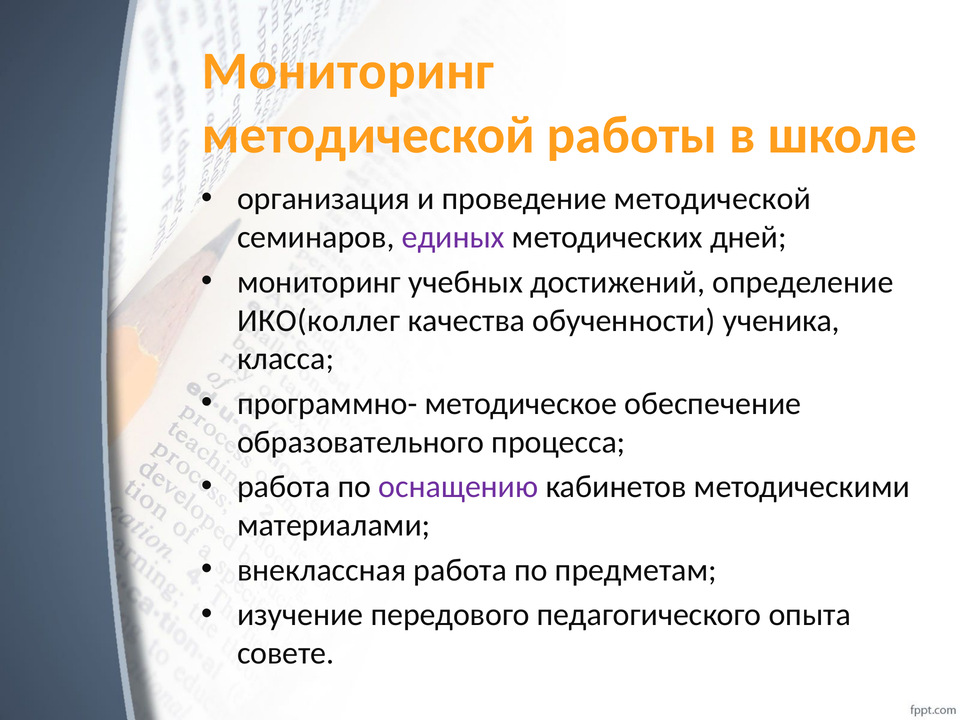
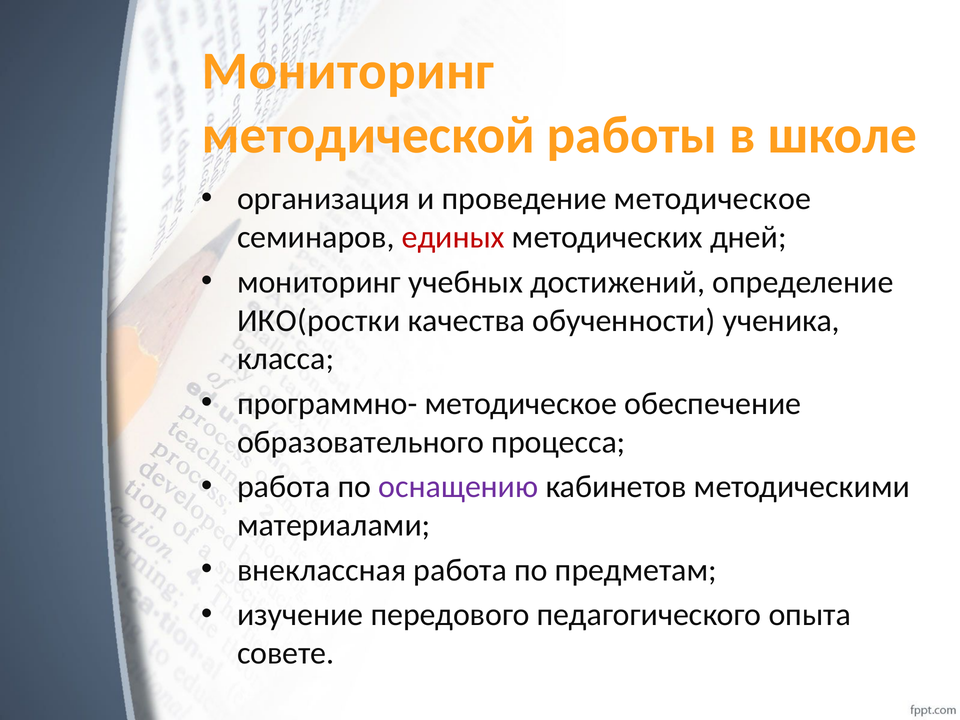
проведение методической: методической -> методическое
единых colour: purple -> red
ИКО(коллег: ИКО(коллег -> ИКО(ростки
